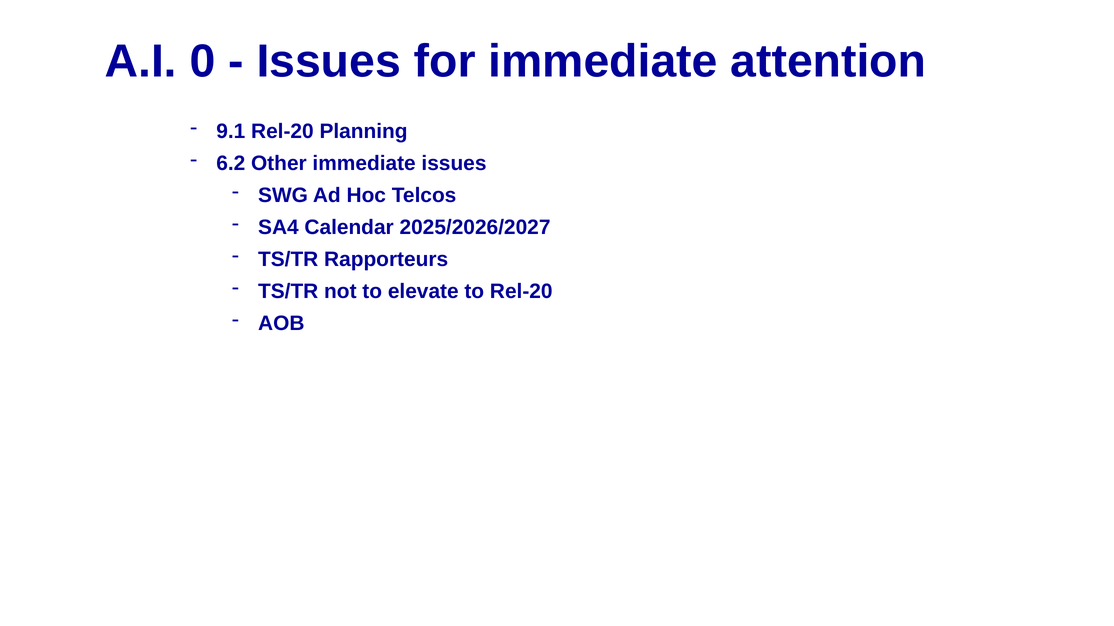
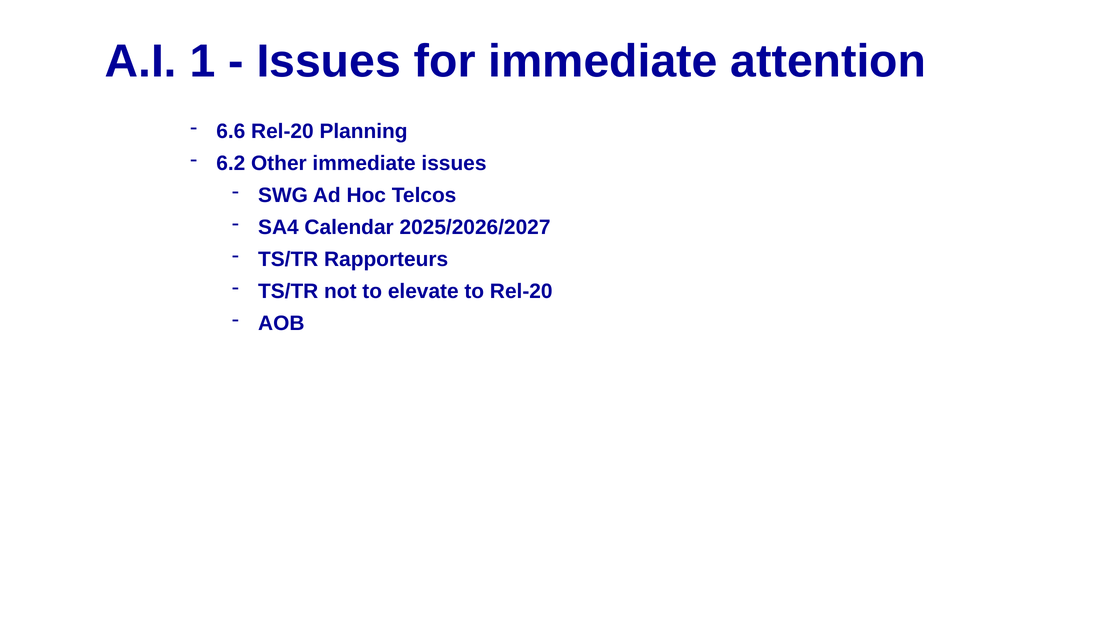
0: 0 -> 1
9.1: 9.1 -> 6.6
